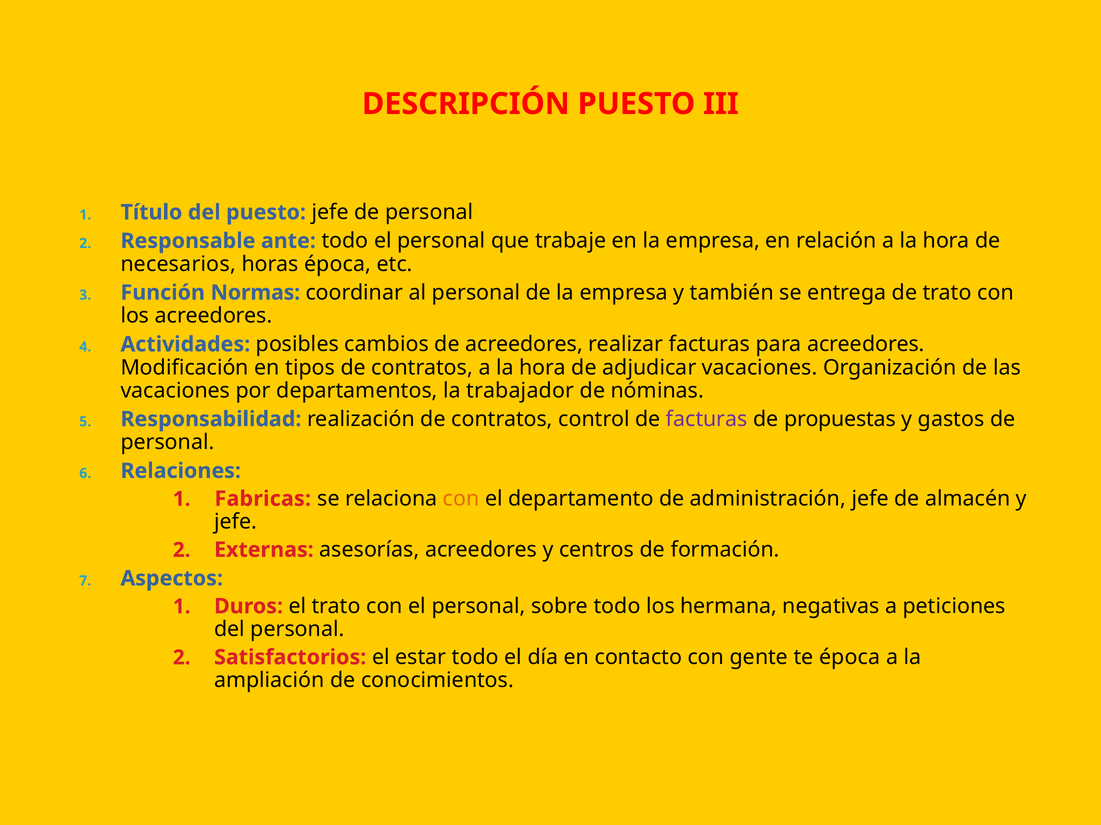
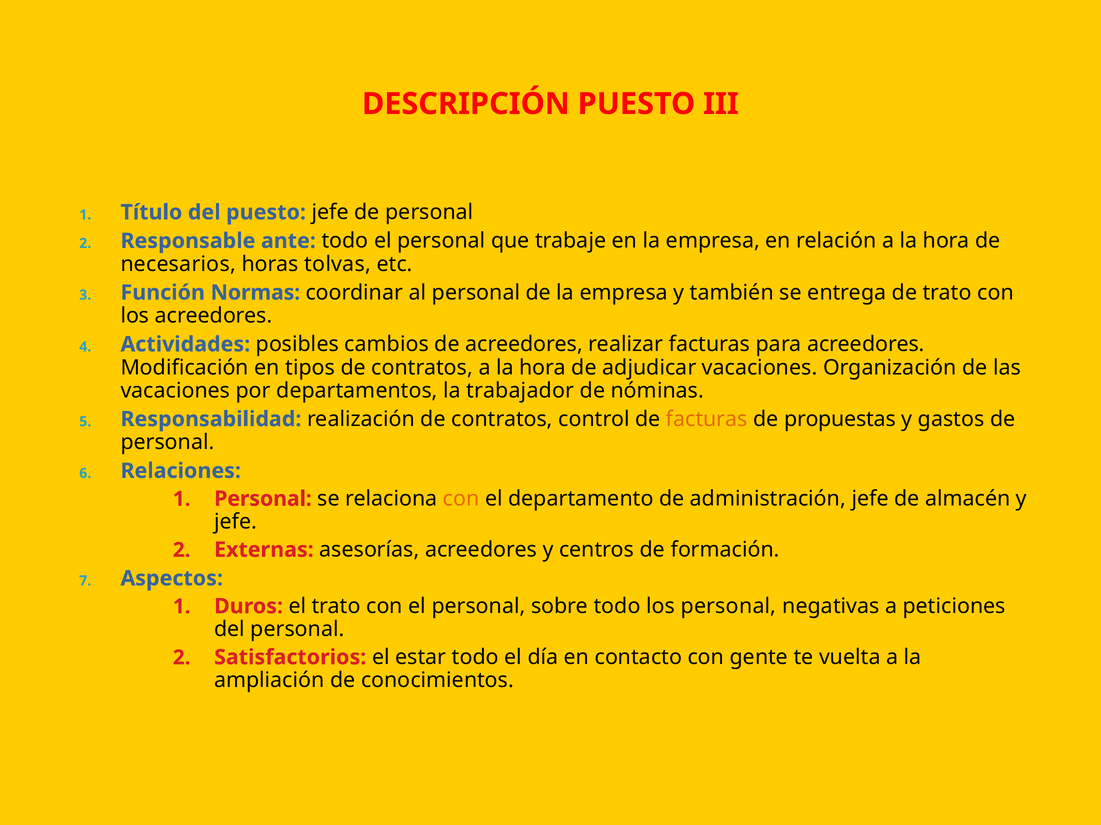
horas época: época -> tolvas
facturas at (707, 420) colour: purple -> orange
Fabricas at (263, 499): Fabricas -> Personal
los hermana: hermana -> personal
te época: época -> vuelta
